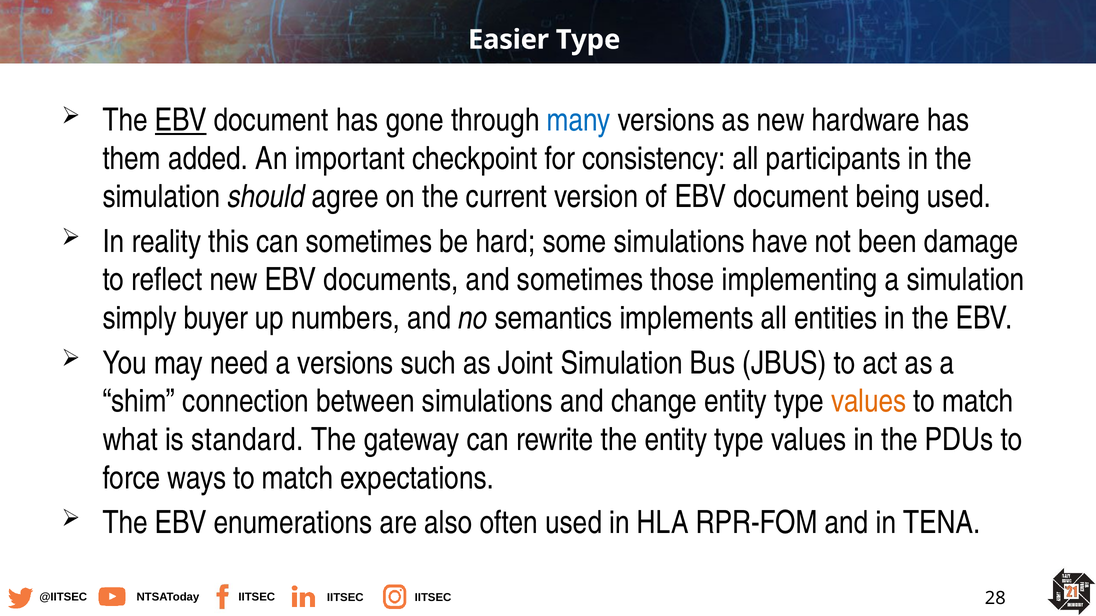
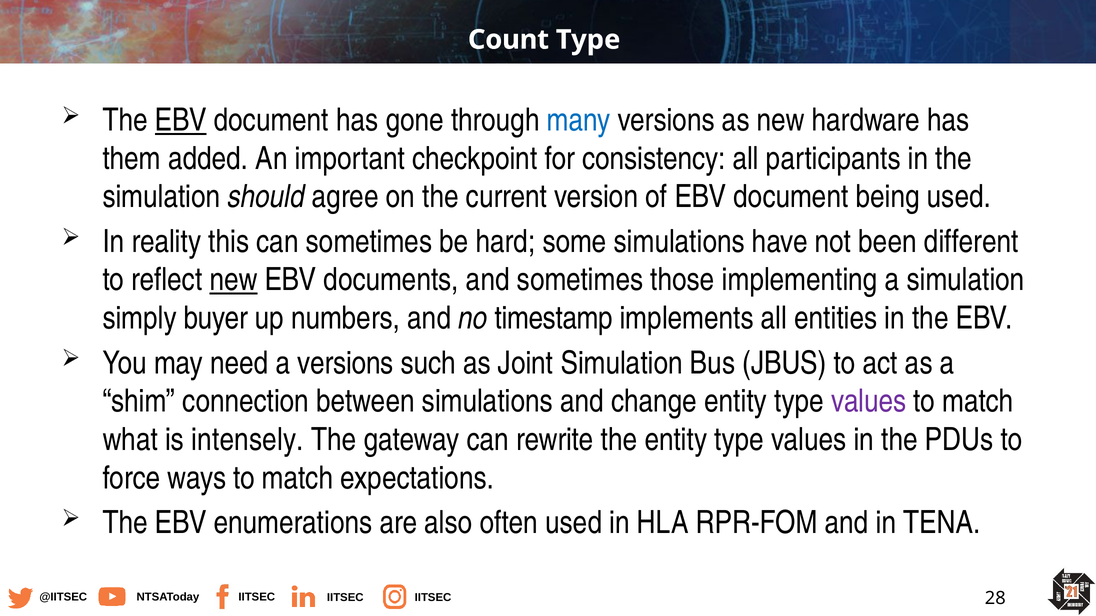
Easier: Easier -> Count
damage: damage -> different
new at (234, 280) underline: none -> present
semantics: semantics -> timestamp
values at (869, 402) colour: orange -> purple
standard: standard -> intensely
